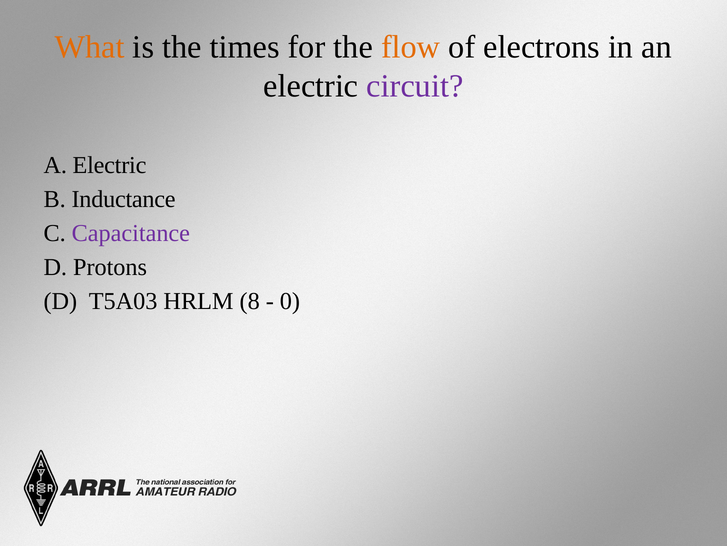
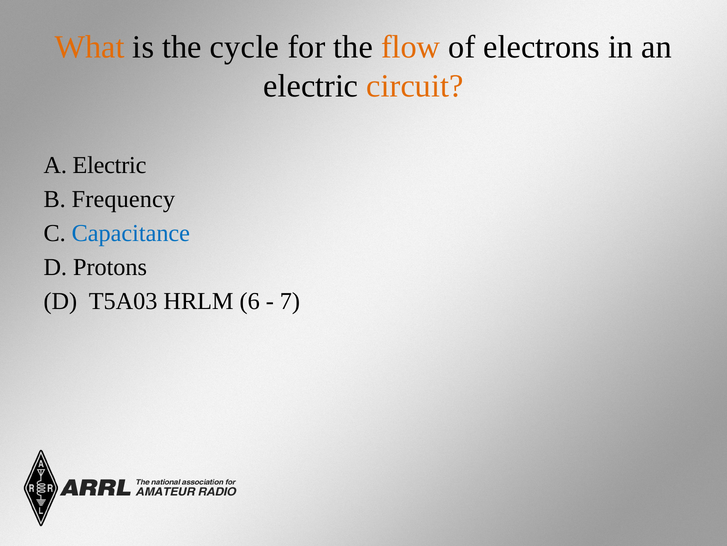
times: times -> cycle
circuit colour: purple -> orange
Inductance: Inductance -> Frequency
Capacitance colour: purple -> blue
8: 8 -> 6
0: 0 -> 7
